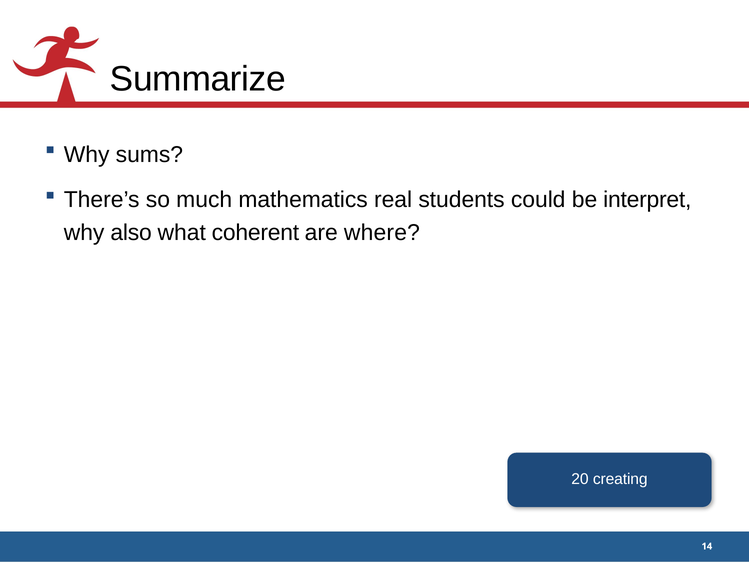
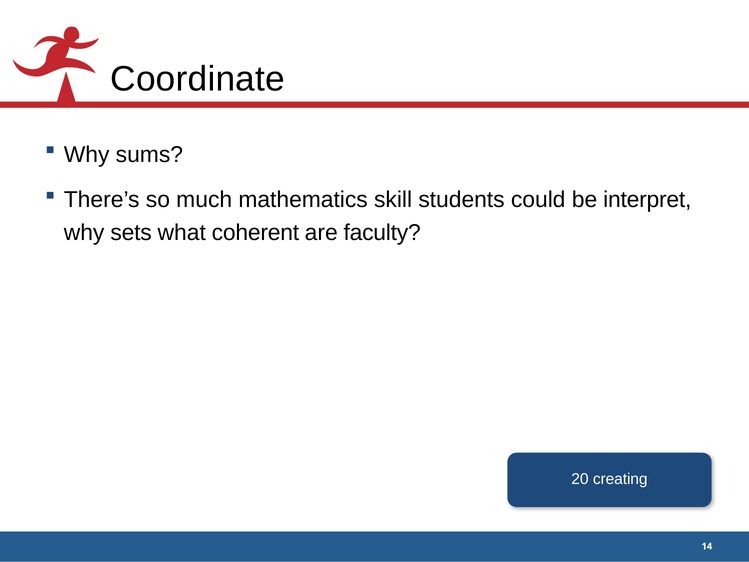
Summarize: Summarize -> Coordinate
real: real -> skill
also: also -> sets
where: where -> faculty
